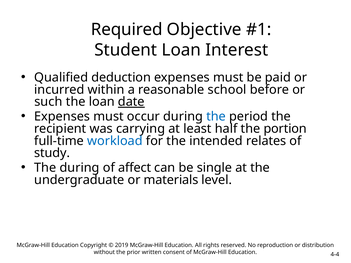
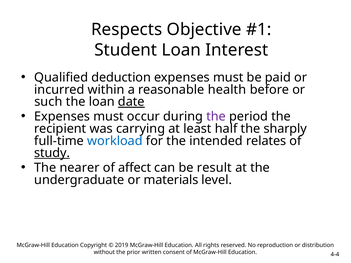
Required: Required -> Respects
school: school -> health
the at (216, 117) colour: blue -> purple
portion: portion -> sharply
study underline: none -> present
The during: during -> nearer
single: single -> result
